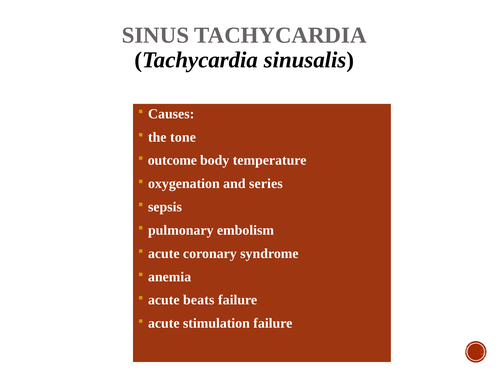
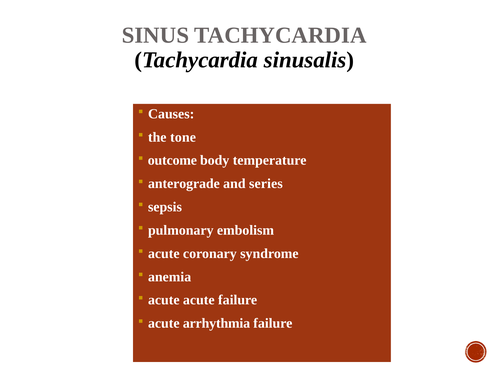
oxygenation: oxygenation -> anterograde
acute beats: beats -> acute
stimulation: stimulation -> arrhythmia
